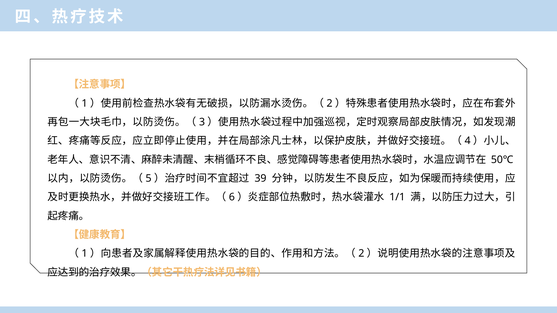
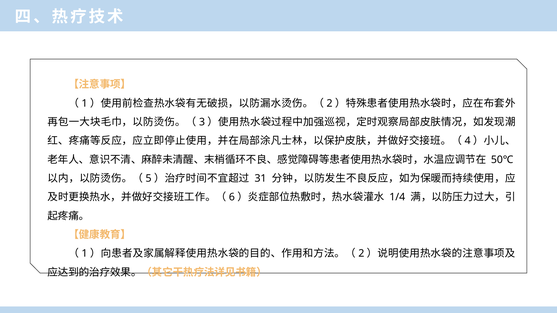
39: 39 -> 31
1/1: 1/1 -> 1/4
